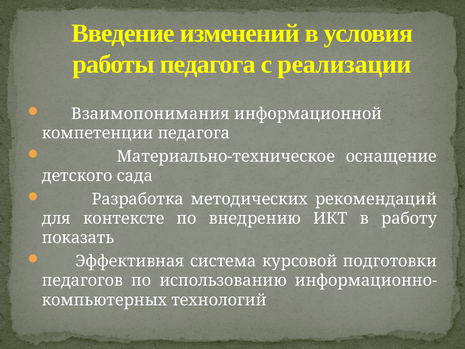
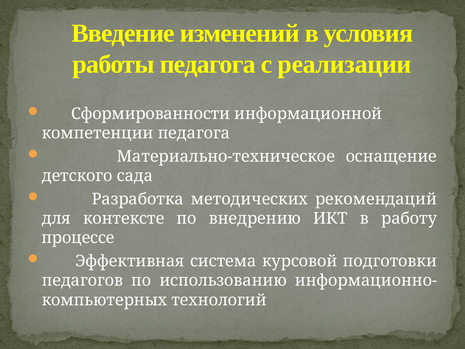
Взаимопонимания: Взаимопонимания -> Сформированности
показать: показать -> процессе
